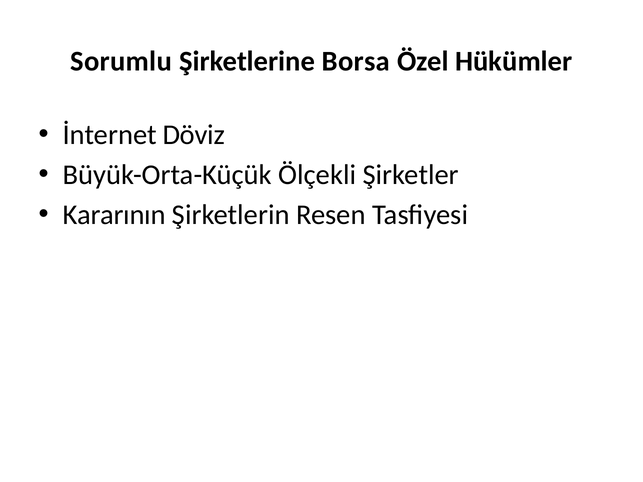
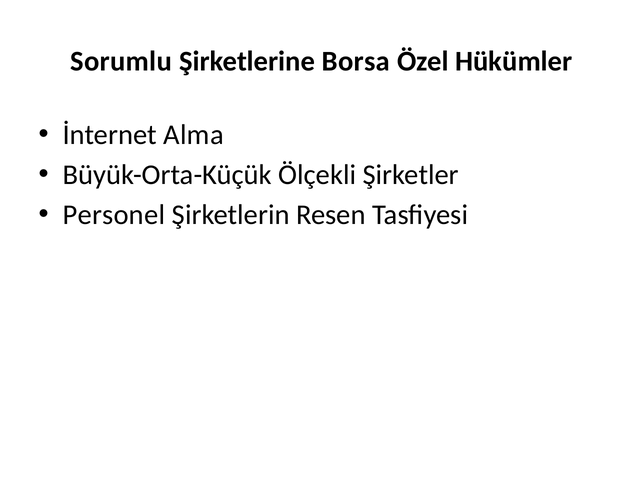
Döviz: Döviz -> Alma
Kararının: Kararının -> Personel
